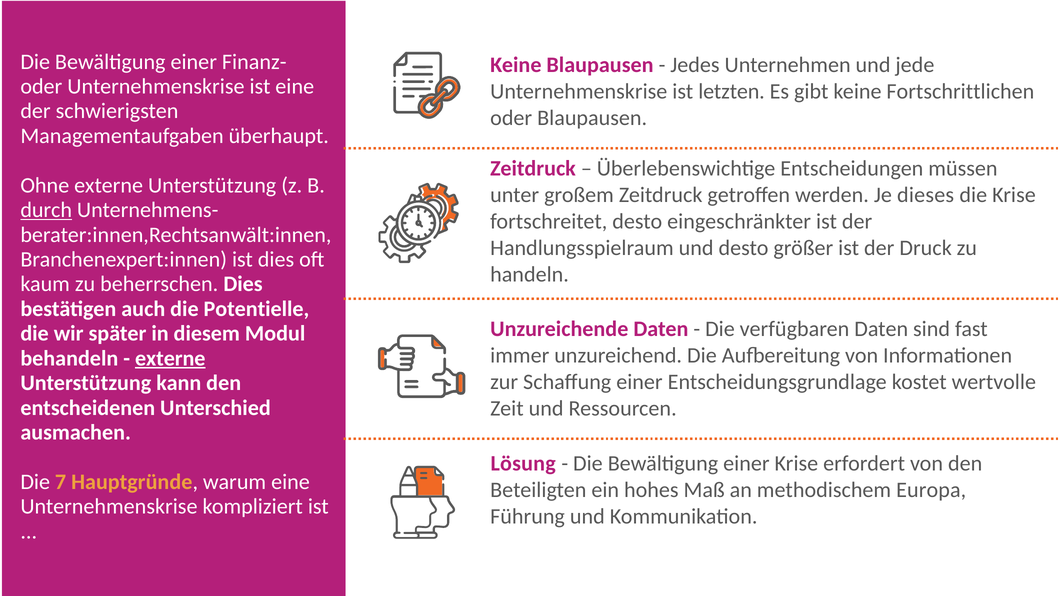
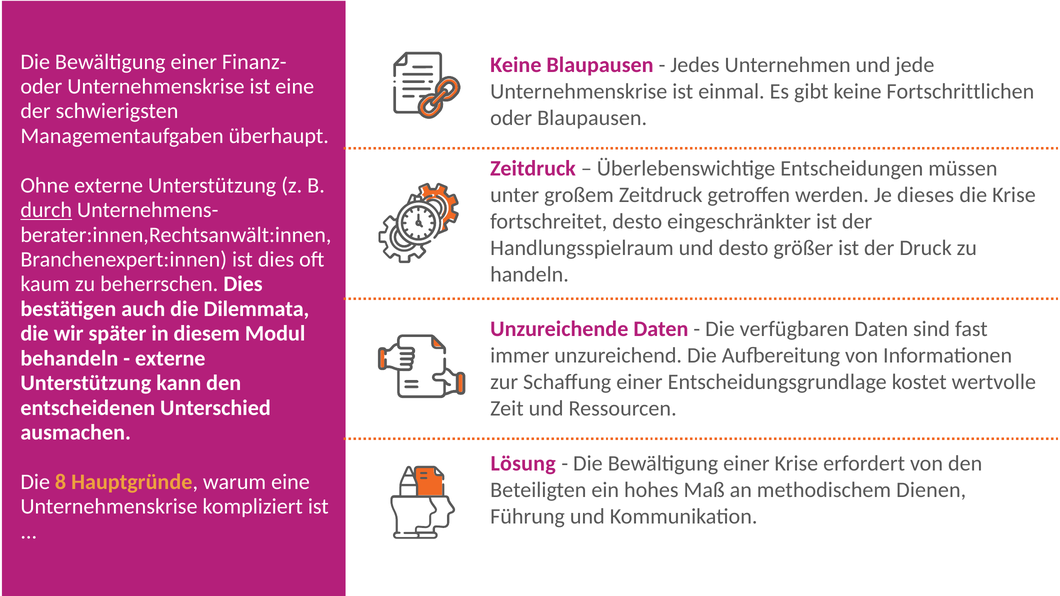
letzten: letzten -> einmal
Potentielle: Potentielle -> Dilemmata
externe at (170, 358) underline: present -> none
7: 7 -> 8
Europa: Europa -> Dienen
